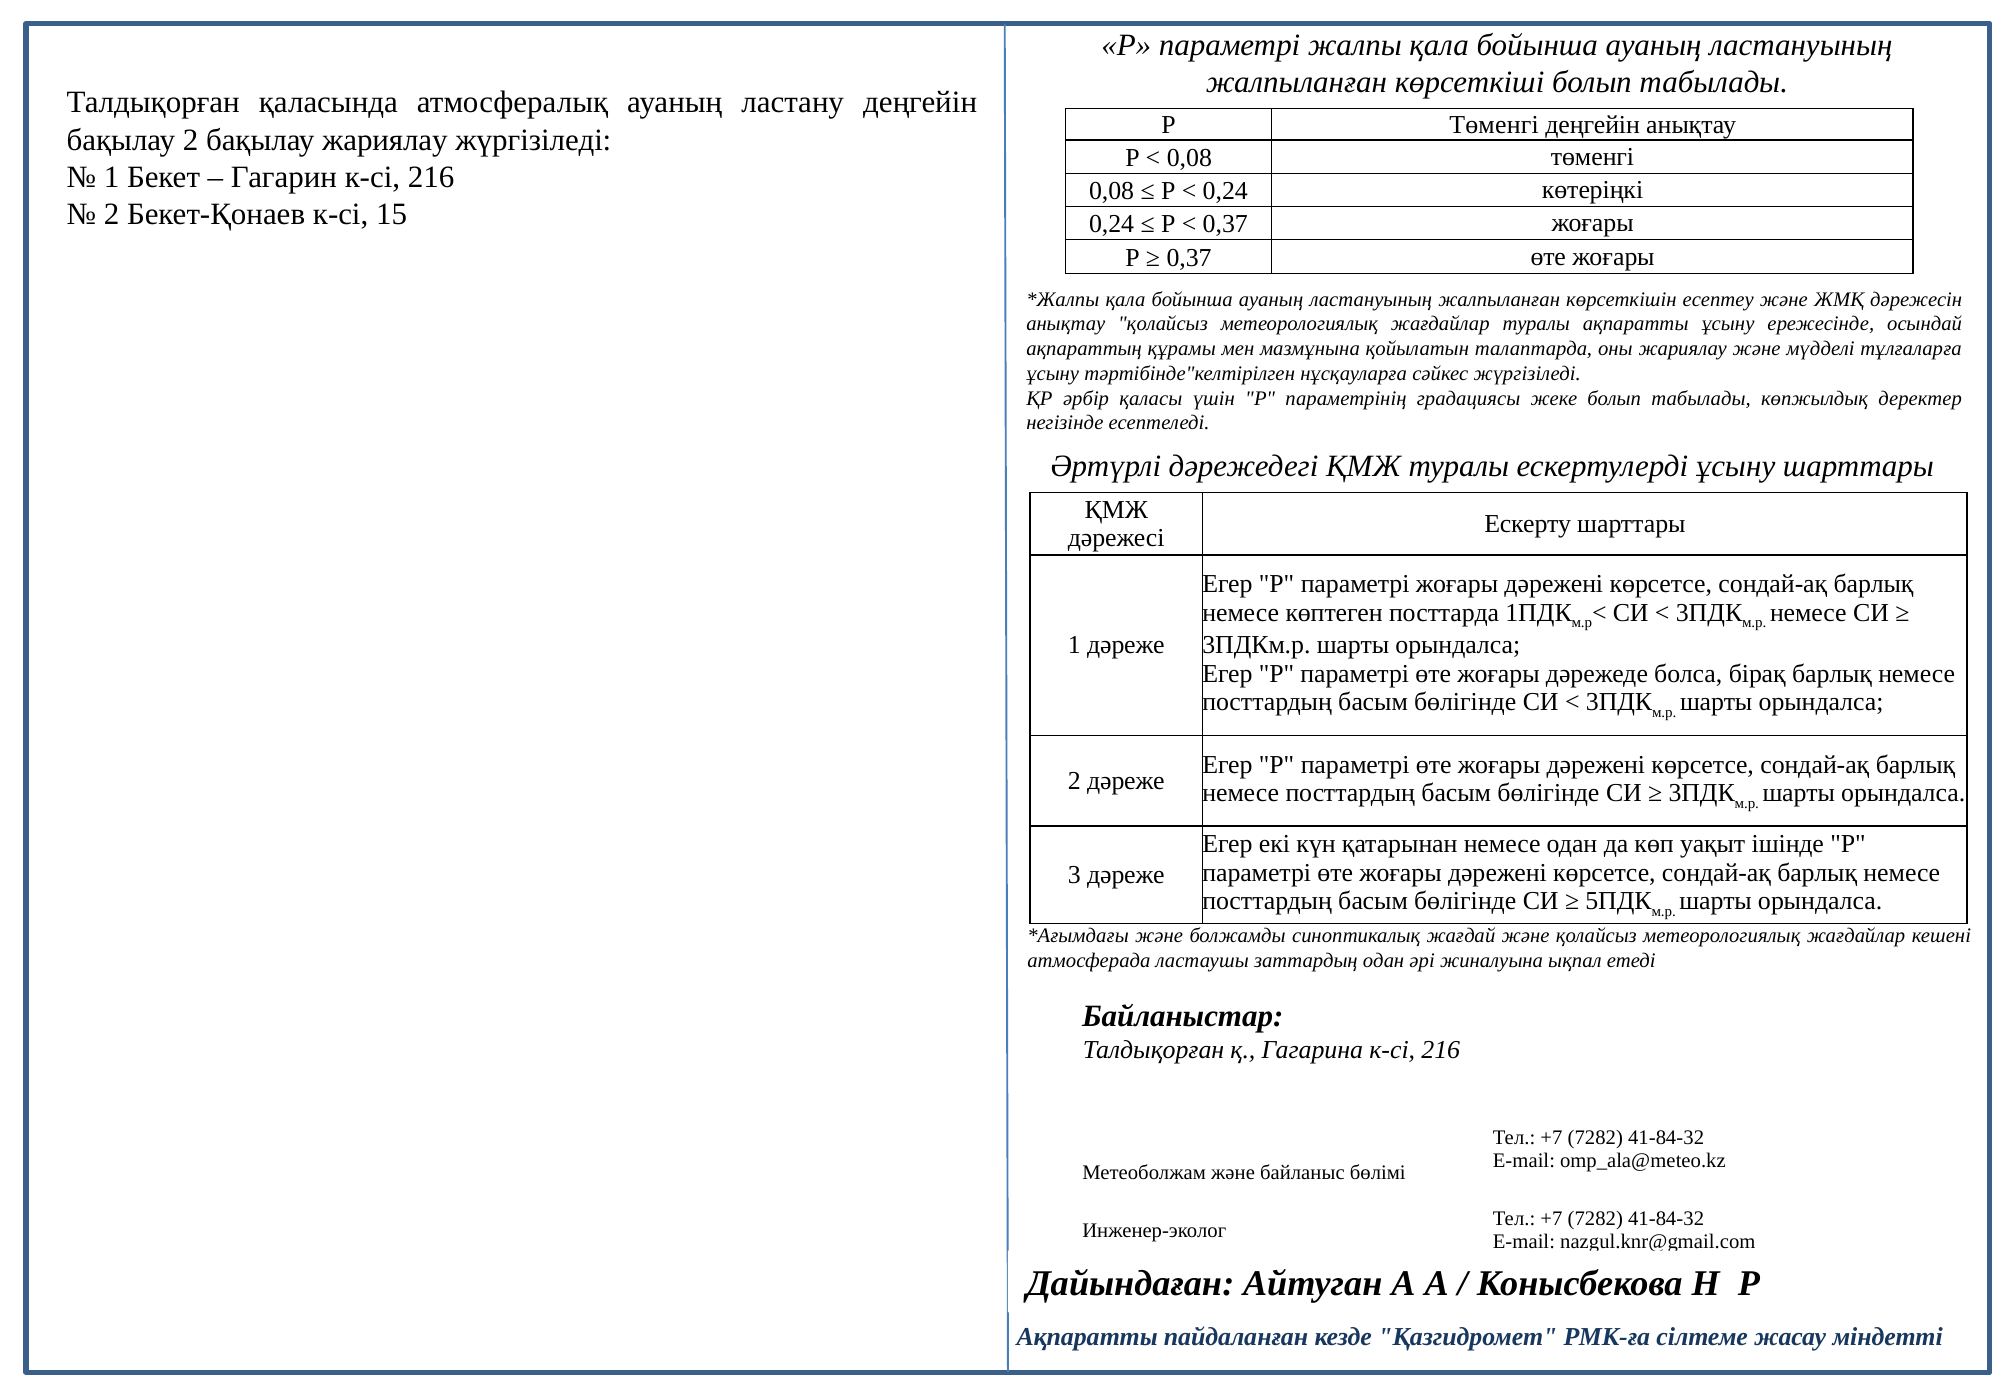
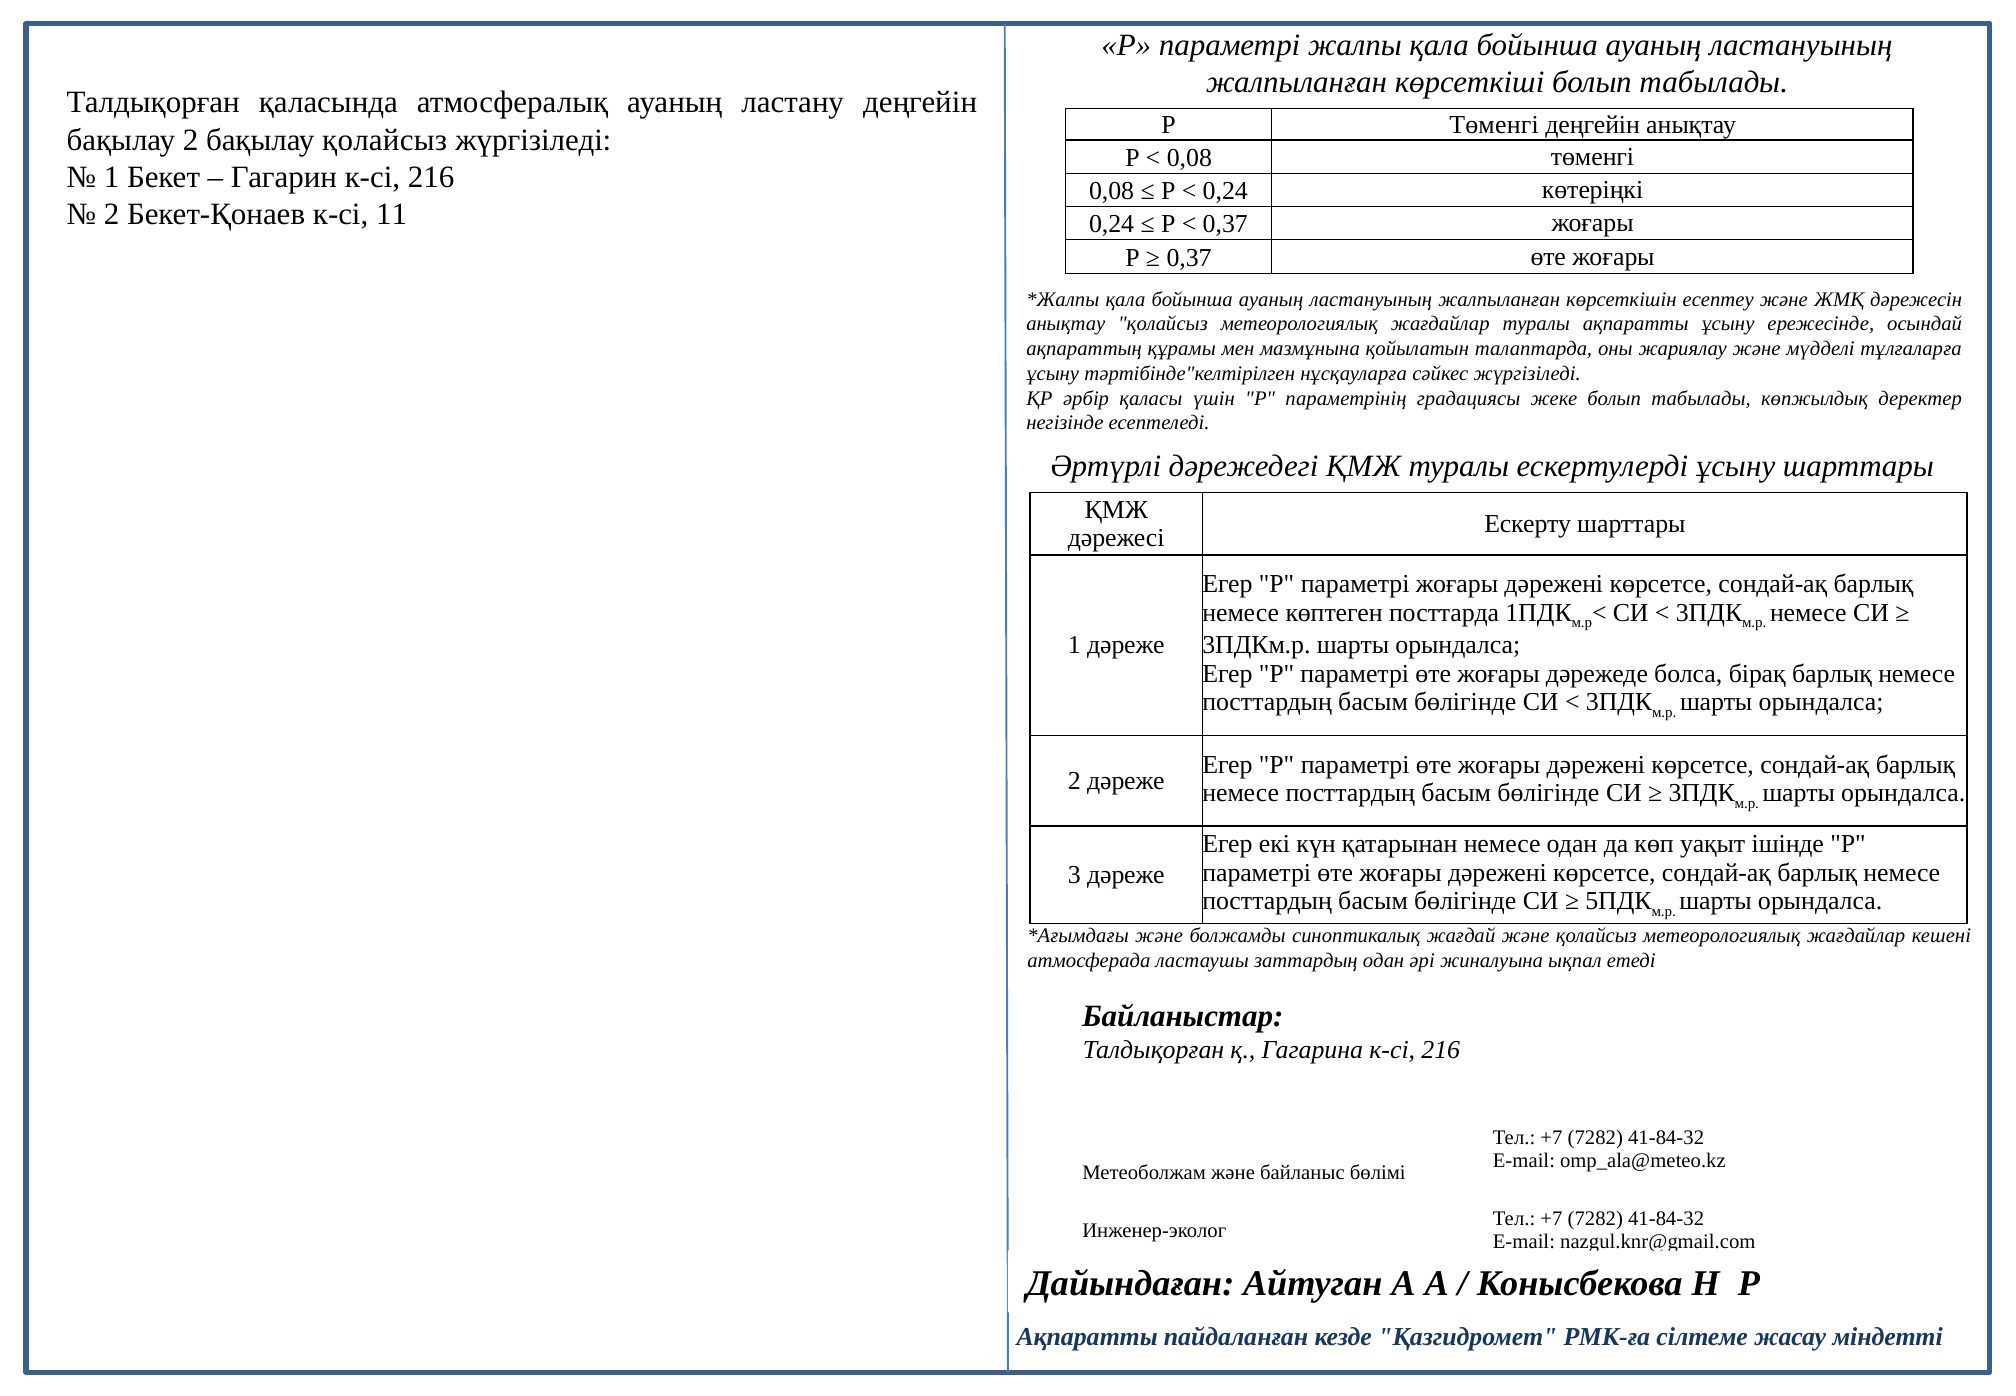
бақылау жариялау: жариялау -> қолайсыз
15: 15 -> 11
